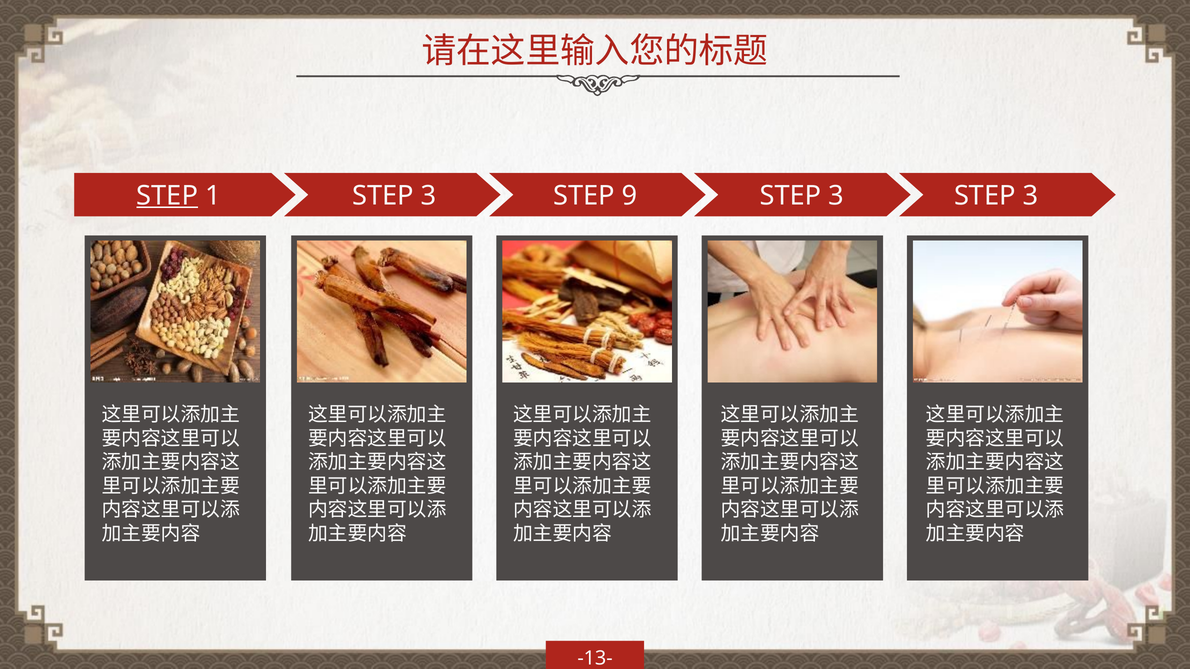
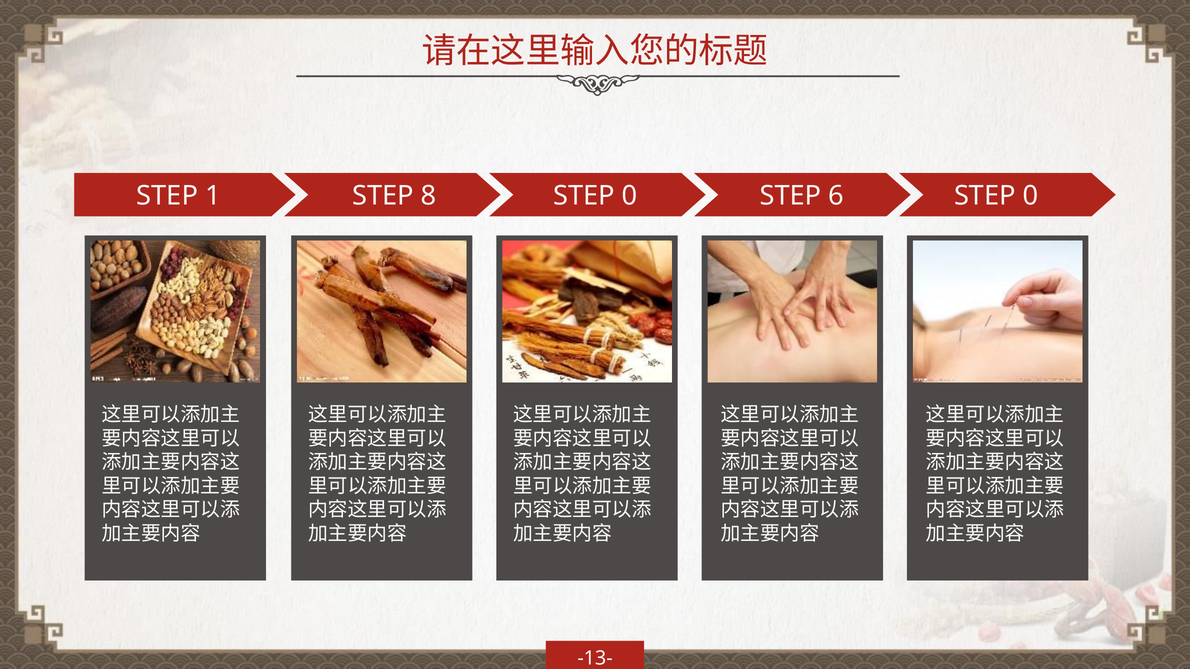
STEP at (167, 196) underline: present -> none
1 STEP 3: 3 -> 8
9 at (630, 196): 9 -> 0
3 at (836, 196): 3 -> 6
3 at (1031, 196): 3 -> 0
